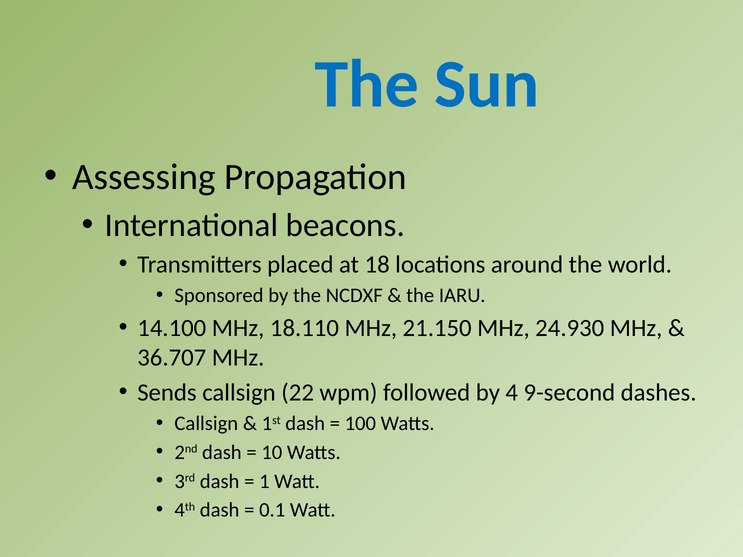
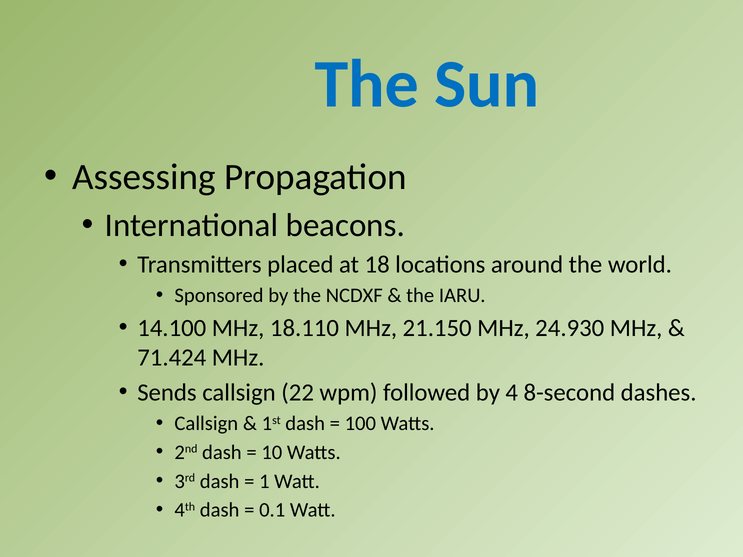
36.707: 36.707 -> 71.424
9-second: 9-second -> 8-second
